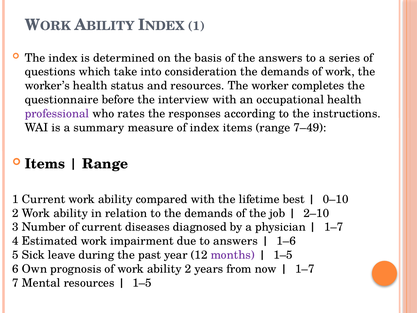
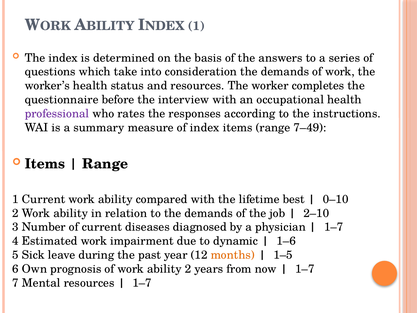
to answers: answers -> dynamic
months colour: purple -> orange
1–5 at (142, 283): 1–5 -> 1–7
